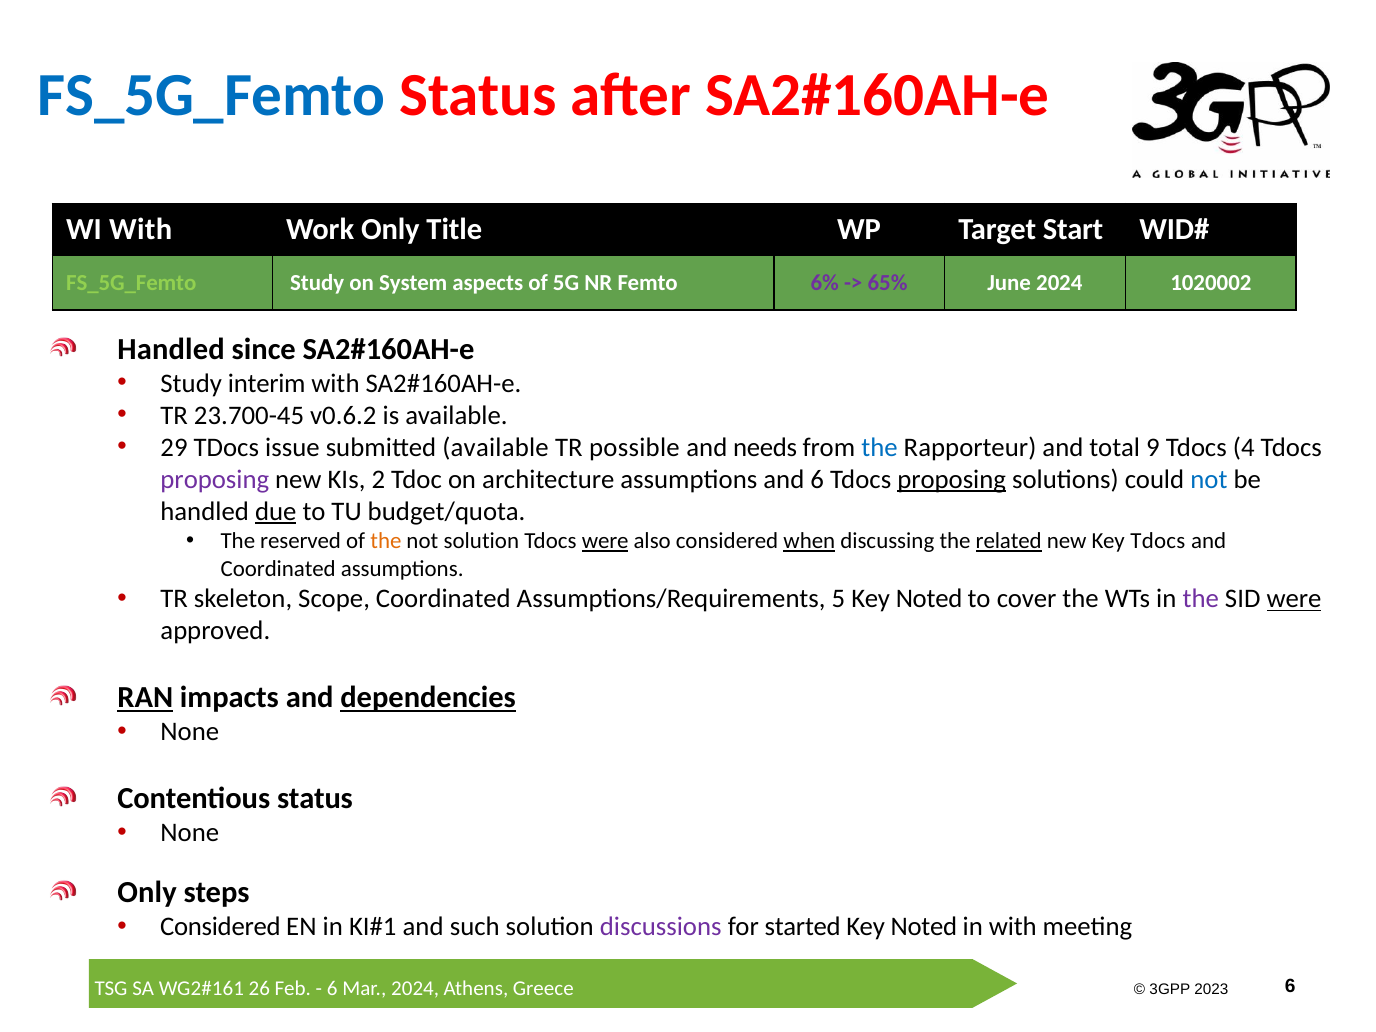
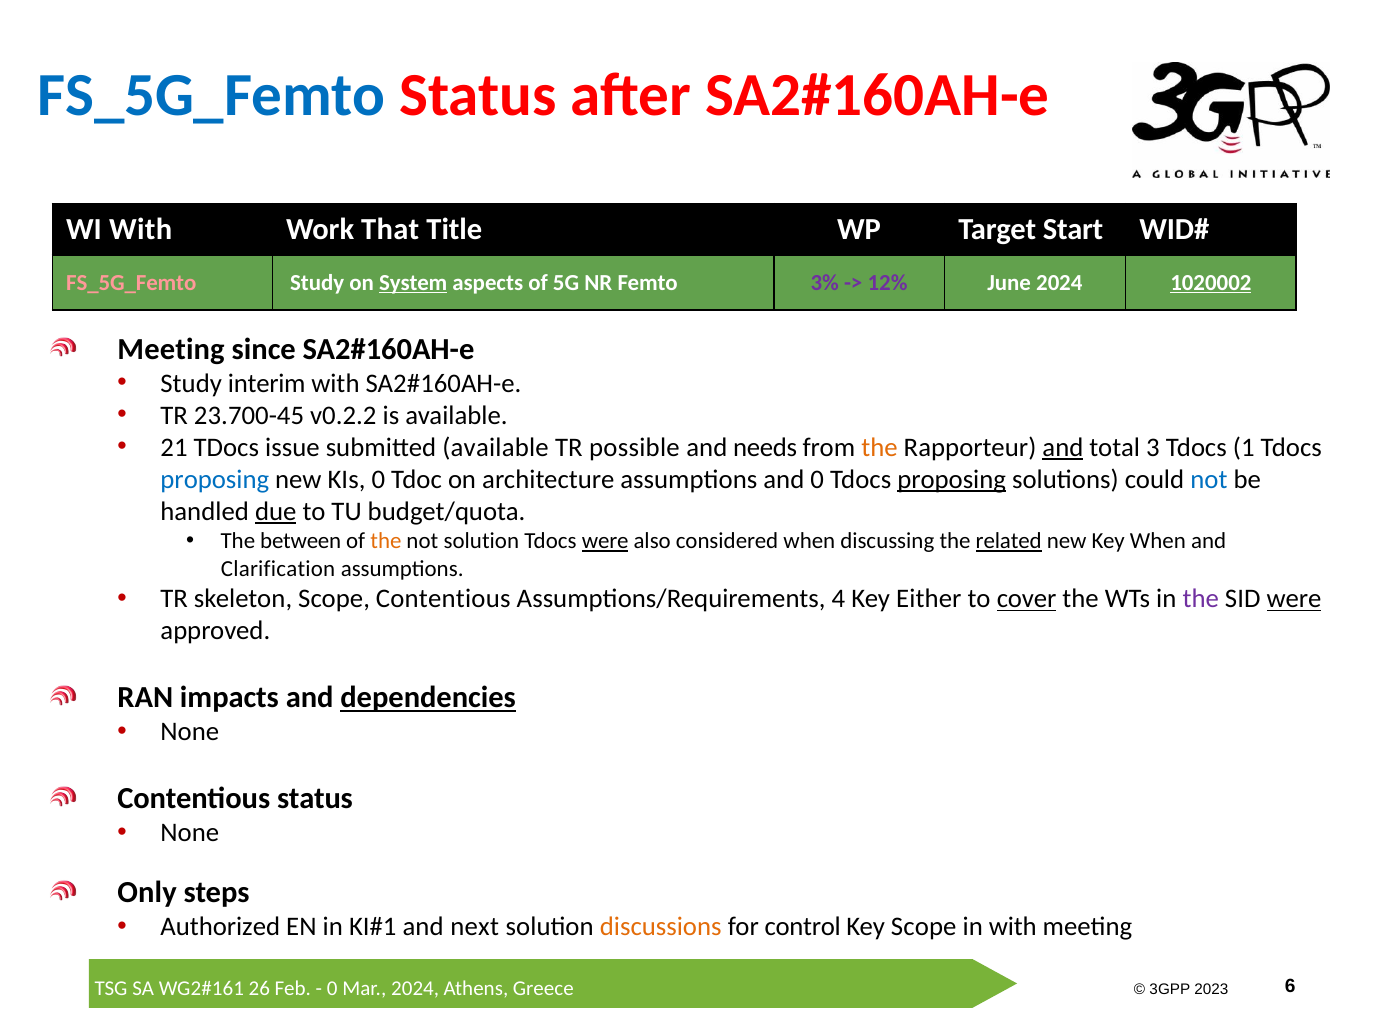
Work Only: Only -> That
FS_5G_Femto at (131, 283) colour: light green -> pink
System underline: none -> present
6%: 6% -> 3%
65%: 65% -> 12%
1020002 underline: none -> present
Handled at (171, 349): Handled -> Meeting
v0.6.2: v0.6.2 -> v0.2.2
29: 29 -> 21
the at (880, 447) colour: blue -> orange
and at (1063, 447) underline: none -> present
9: 9 -> 3
4: 4 -> 1
proposing at (215, 480) colour: purple -> blue
KIs 2: 2 -> 0
and 6: 6 -> 0
reserved: reserved -> between
when at (809, 541) underline: present -> none
Key Tdocs: Tdocs -> When
Coordinated at (278, 569): Coordinated -> Clarification
Scope Coordinated: Coordinated -> Contentious
5: 5 -> 4
Noted at (929, 599): Noted -> Either
cover underline: none -> present
RAN underline: present -> none
Considered at (220, 927): Considered -> Authorized
such: such -> next
discussions colour: purple -> orange
started: started -> control
Noted at (924, 927): Noted -> Scope
6 at (332, 988): 6 -> 0
